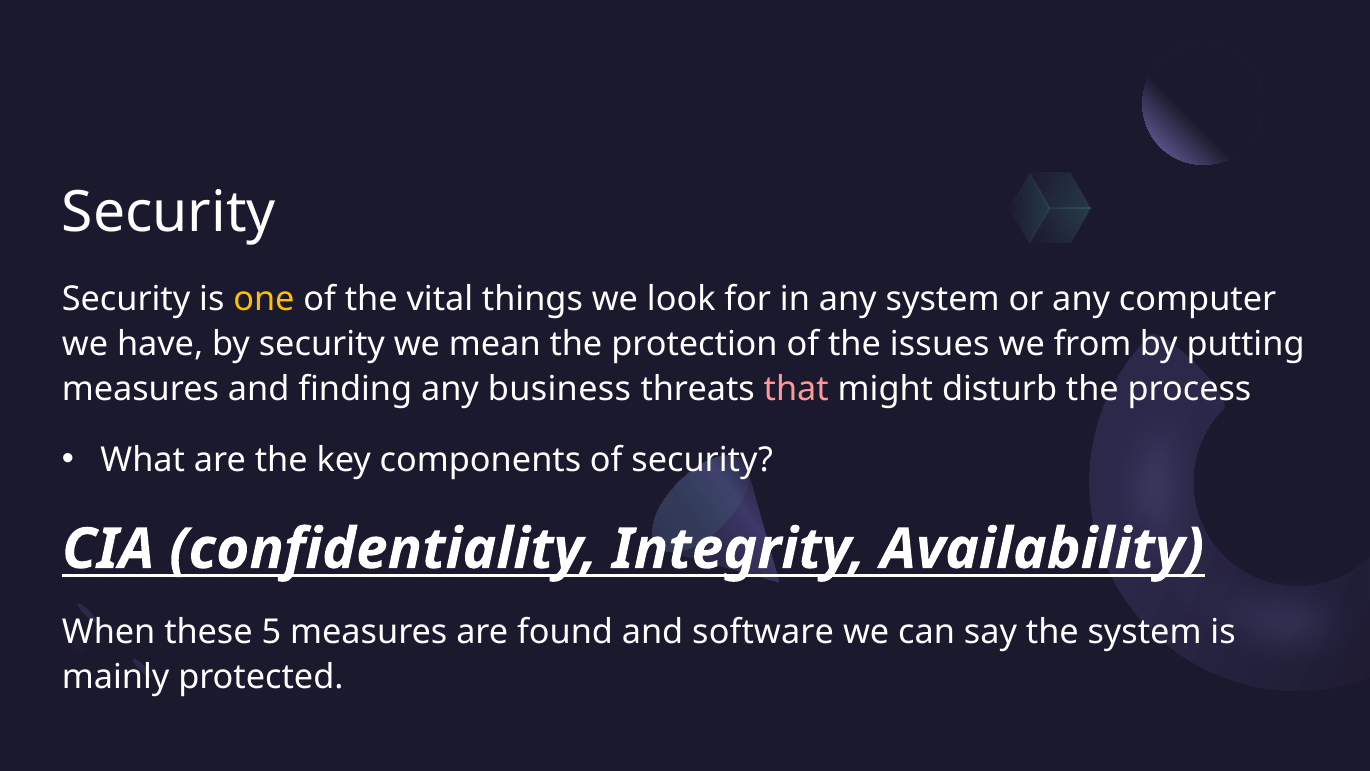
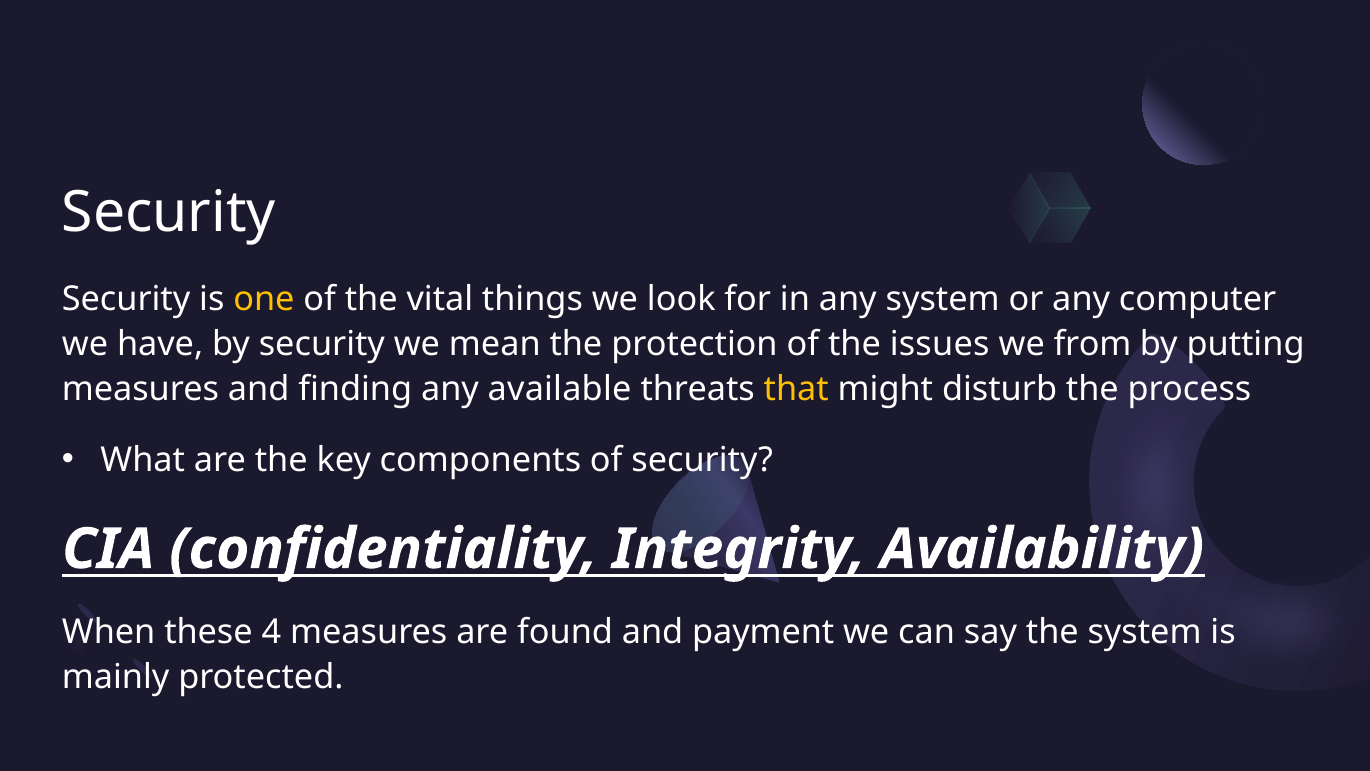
business: business -> available
that colour: pink -> yellow
5: 5 -> 4
software: software -> payment
